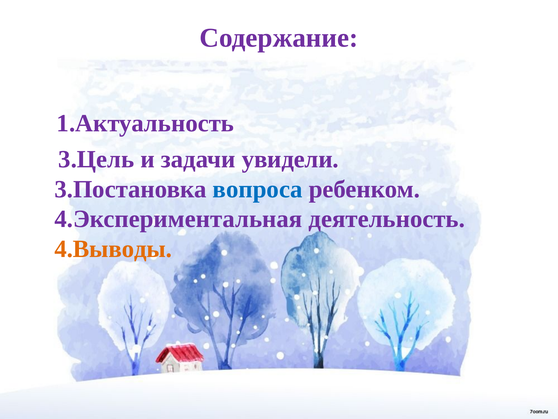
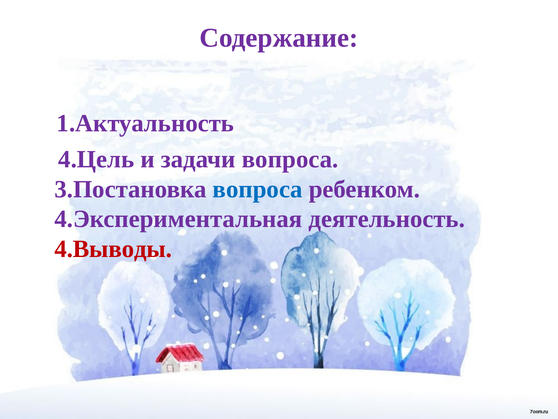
3.Цель: 3.Цель -> 4.Цель
задачи увидели: увидели -> вопроса
4.Выводы colour: orange -> red
